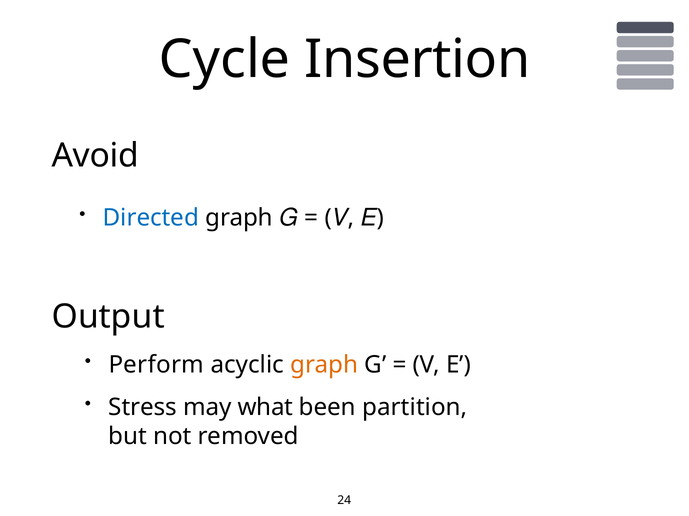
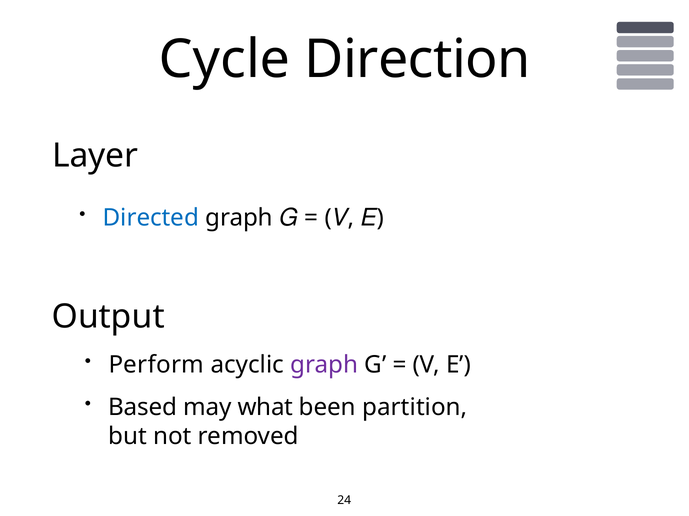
Insertion: Insertion -> Direction
Avoid: Avoid -> Layer
graph at (324, 365) colour: orange -> purple
Stress: Stress -> Based
